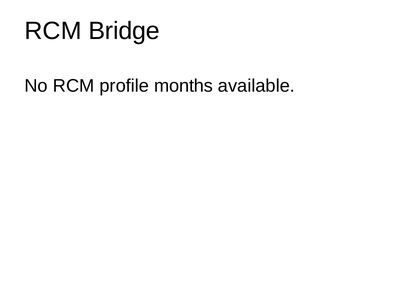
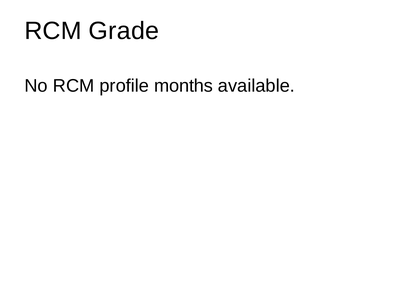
Bridge: Bridge -> Grade
